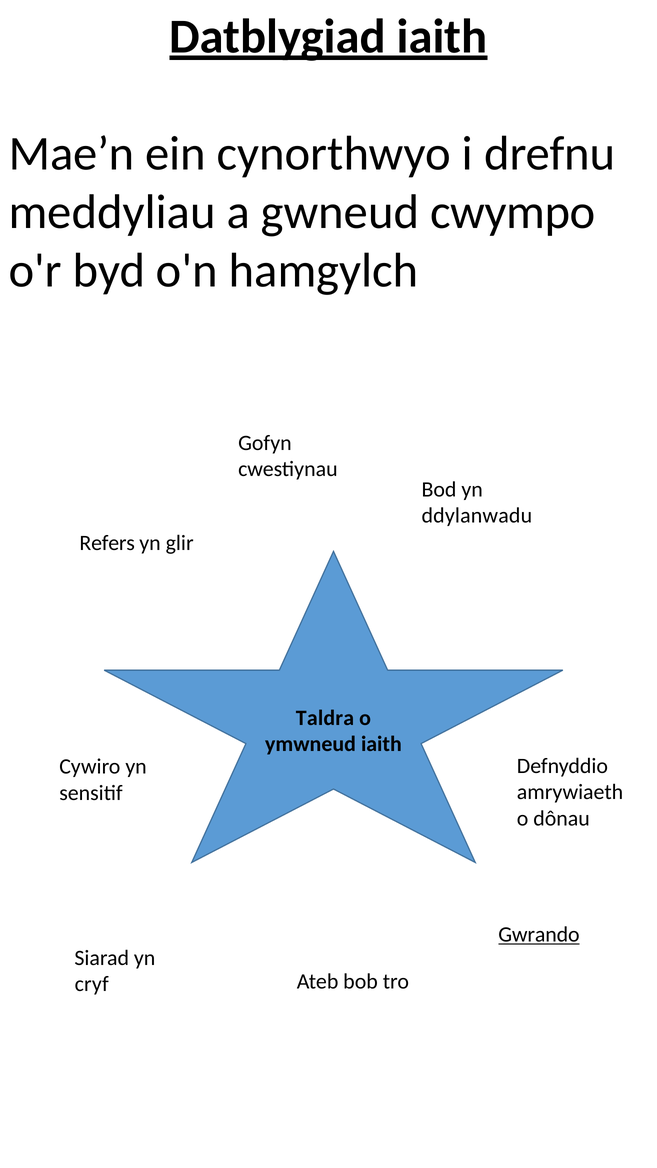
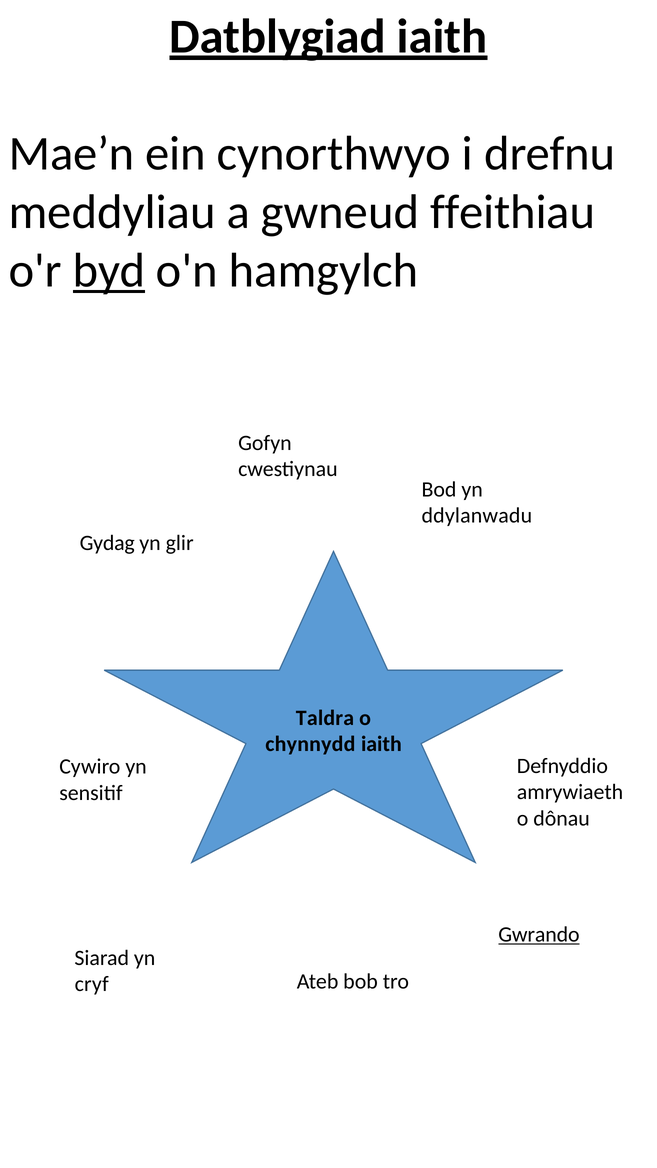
cwympo: cwympo -> ffeithiau
byd underline: none -> present
Refers: Refers -> Gydag
ymwneud: ymwneud -> chynnydd
